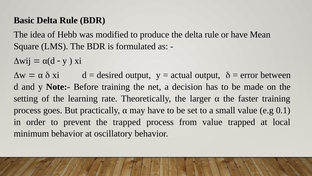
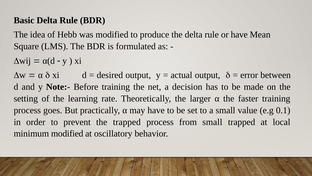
from value: value -> small
minimum behavior: behavior -> modified
